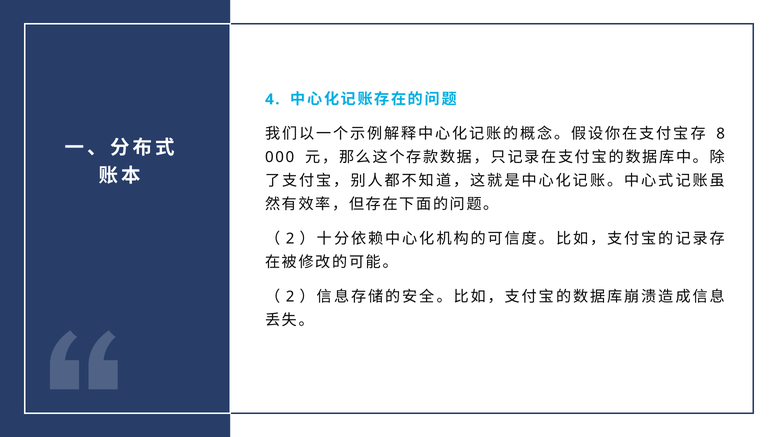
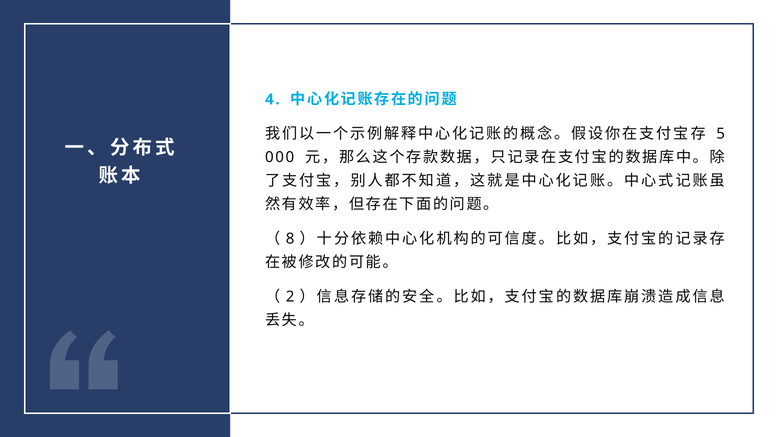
8: 8 -> 5
2 at (290, 239): 2 -> 8
